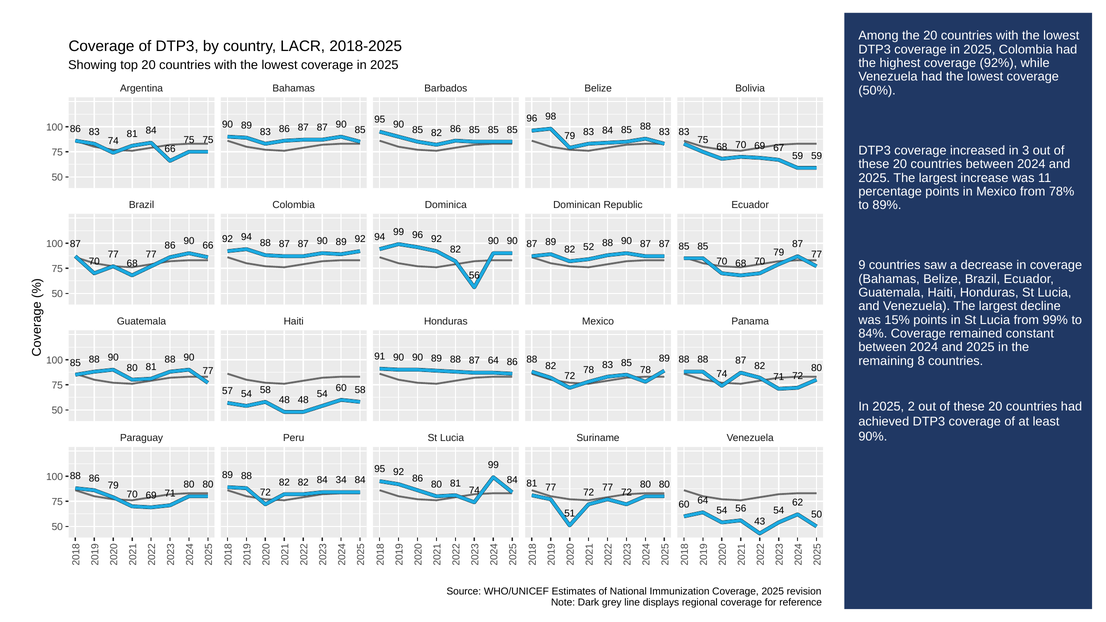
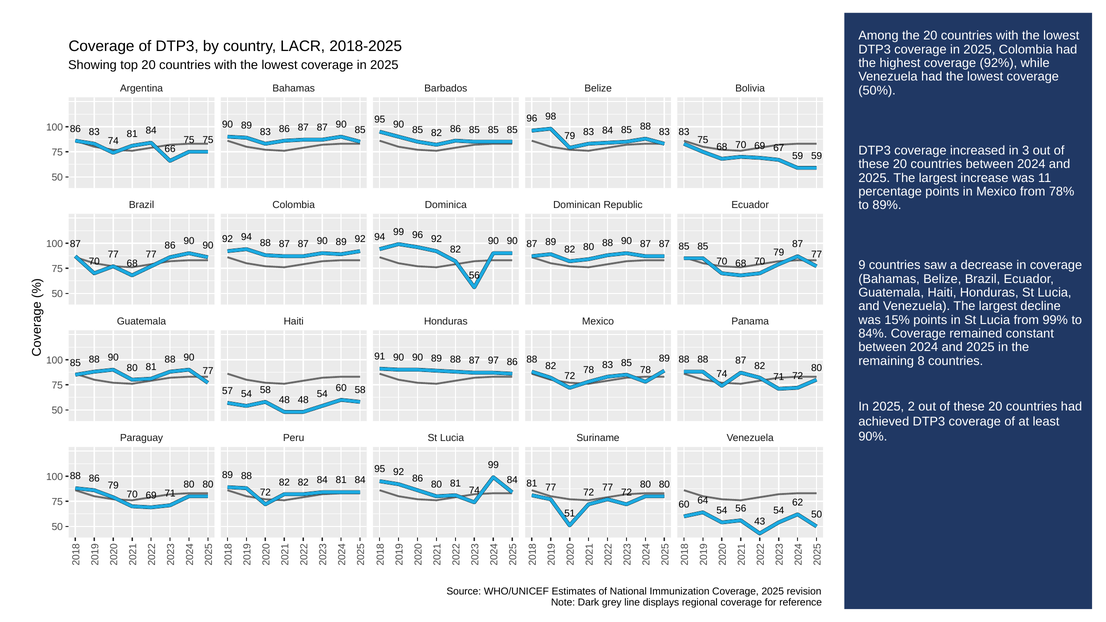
86 90 66: 66 -> 90
82 52: 52 -> 80
87 64: 64 -> 97
84 34: 34 -> 81
